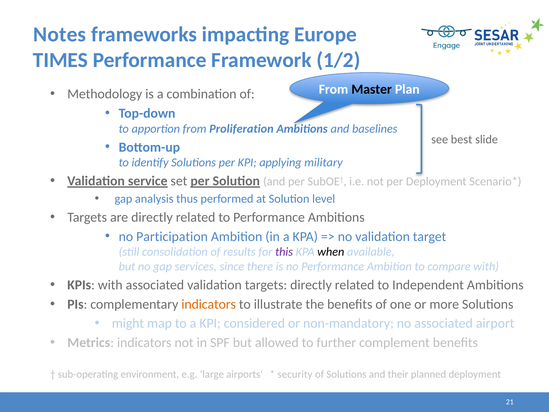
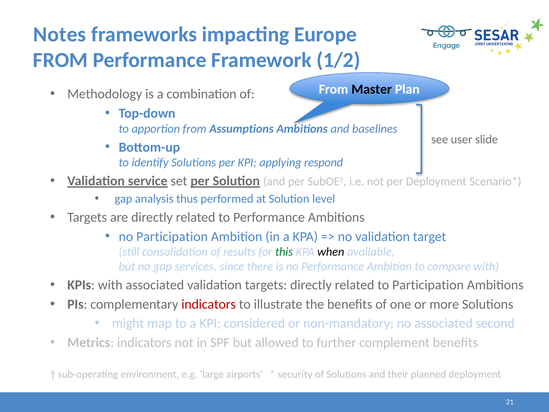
TIMES at (60, 60): TIMES -> FROM
Proliferation: Proliferation -> Assumptions
best: best -> user
military: military -> respond
this colour: purple -> green
to Independent: Independent -> Participation
indicators at (209, 304) colour: orange -> red
airport: airport -> second
